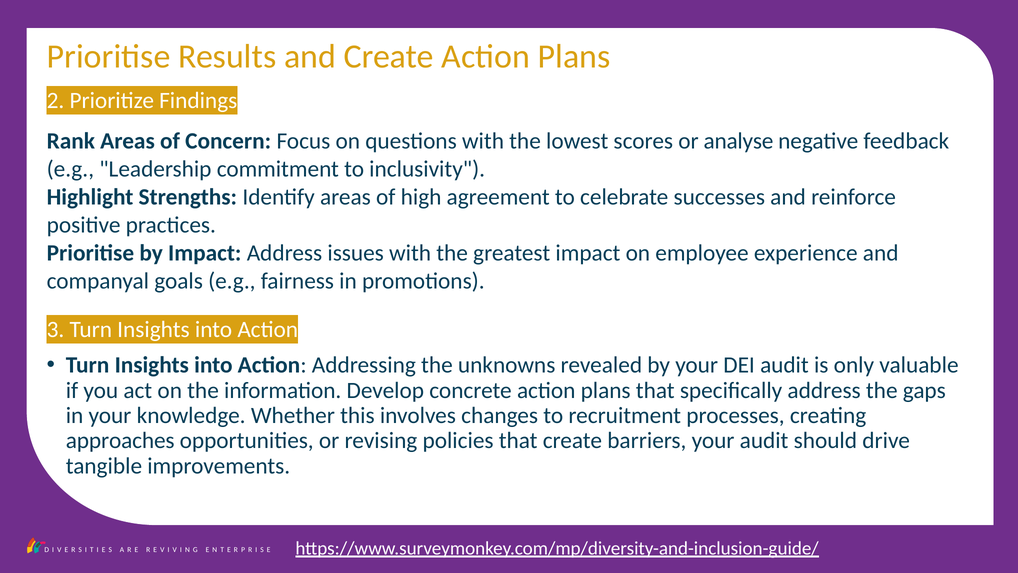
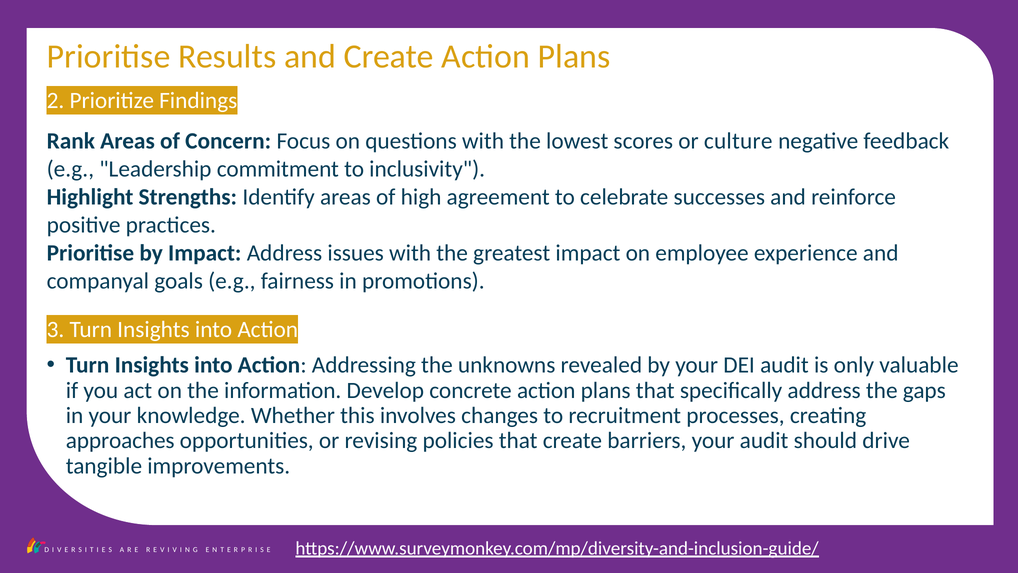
analyse: analyse -> culture
